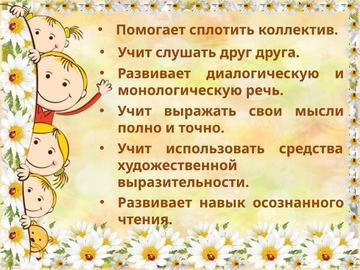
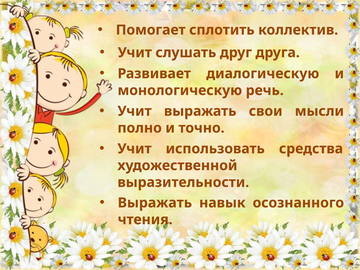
Развивает at (155, 203): Развивает -> Выражать
